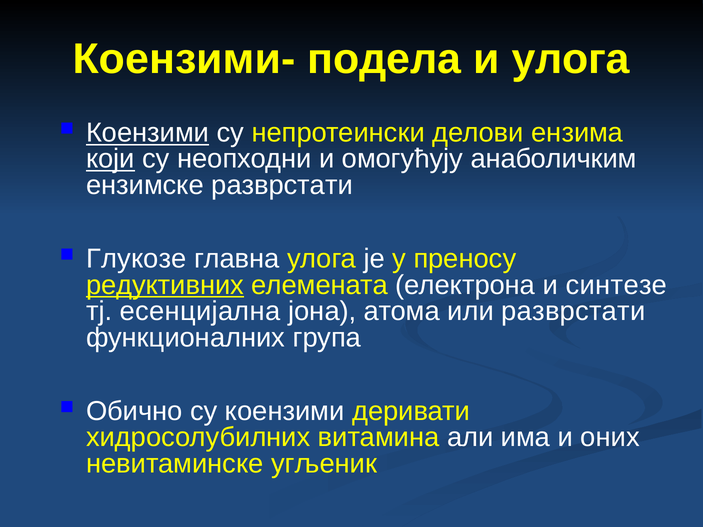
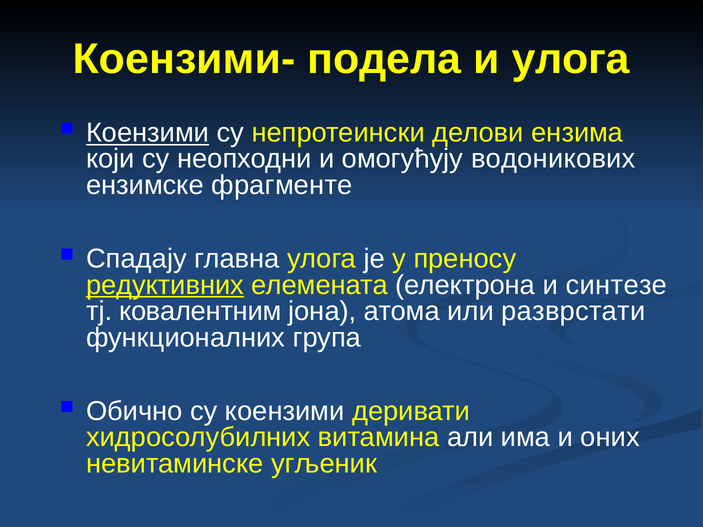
који underline: present -> none
анаболичким: анаболичким -> водоникових
ензимске разврстати: разврстати -> фрaгменте
Глукозе: Глукозе -> Спадају
есенцијална: есенцијална -> ковалентним
